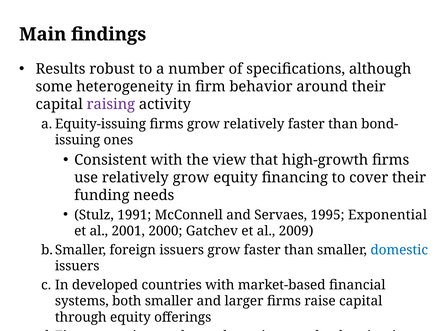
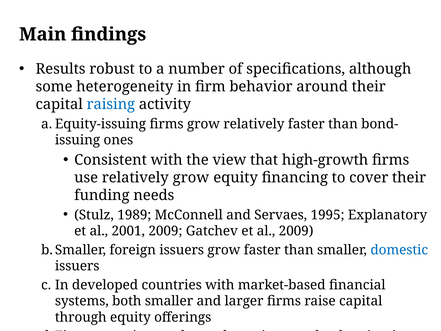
raising colour: purple -> blue
1991: 1991 -> 1989
Exponential: Exponential -> Explanatory
2001 2000: 2000 -> 2009
